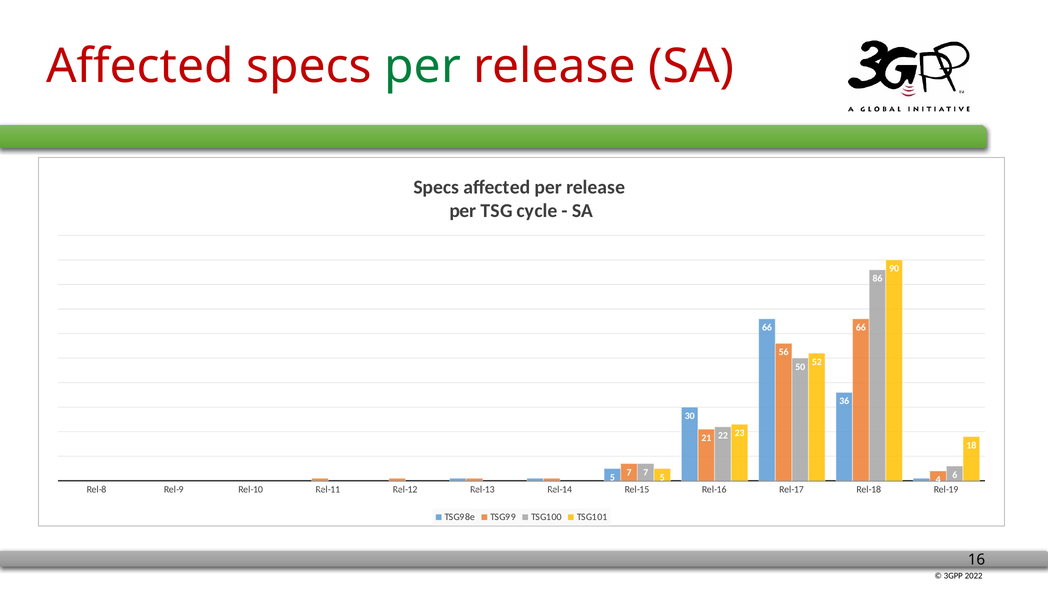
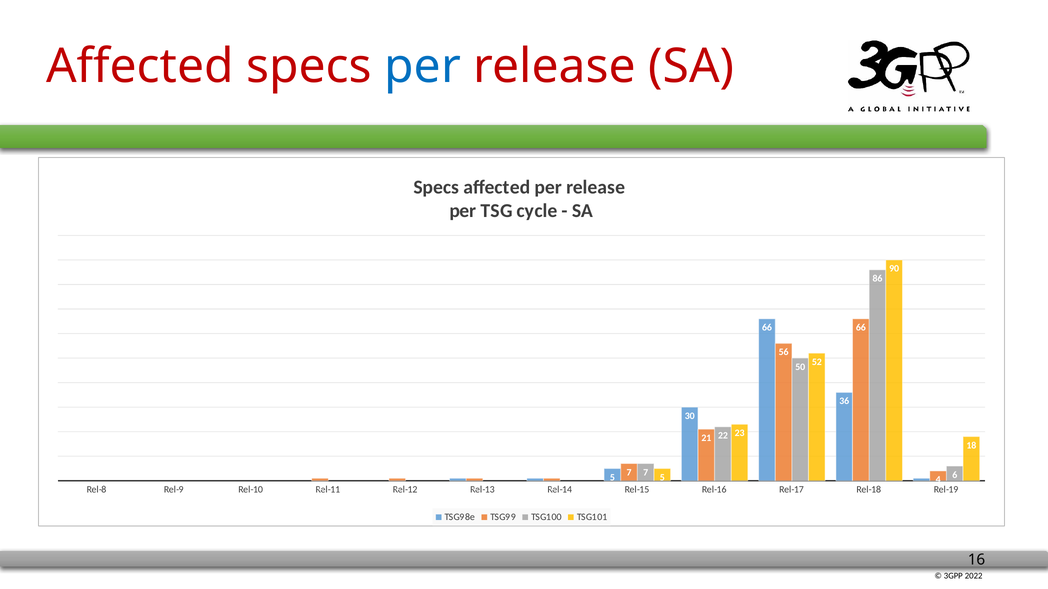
per at (423, 66) colour: green -> blue
